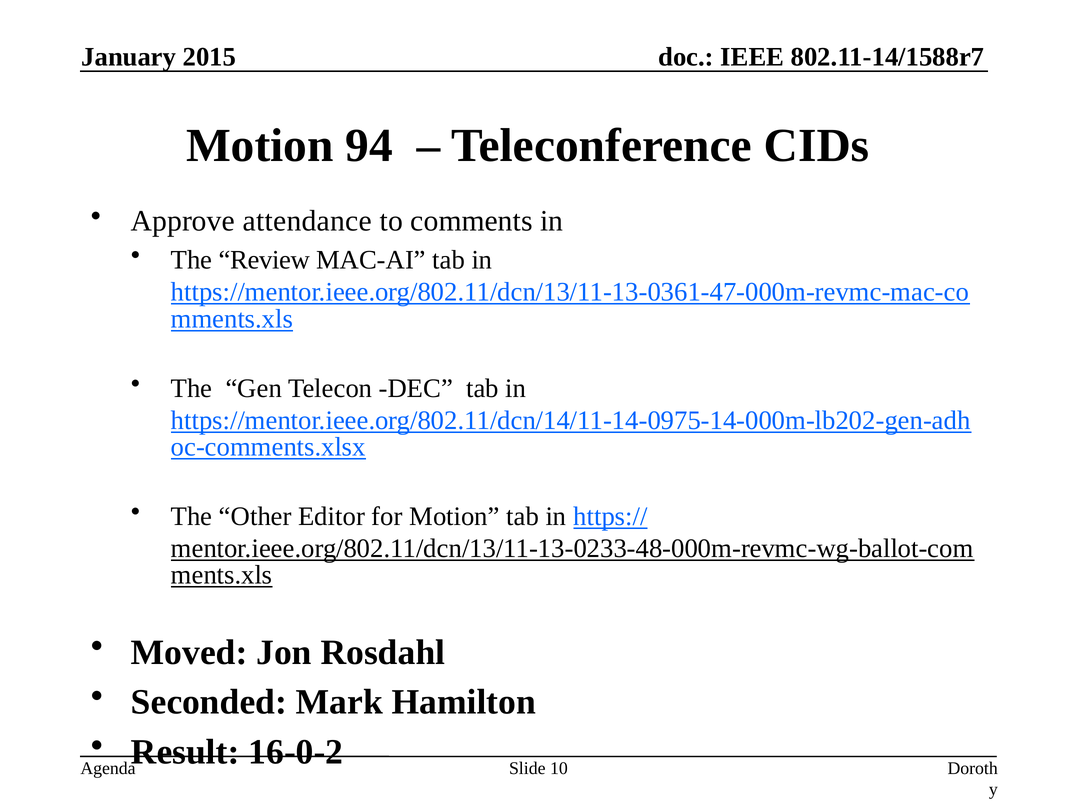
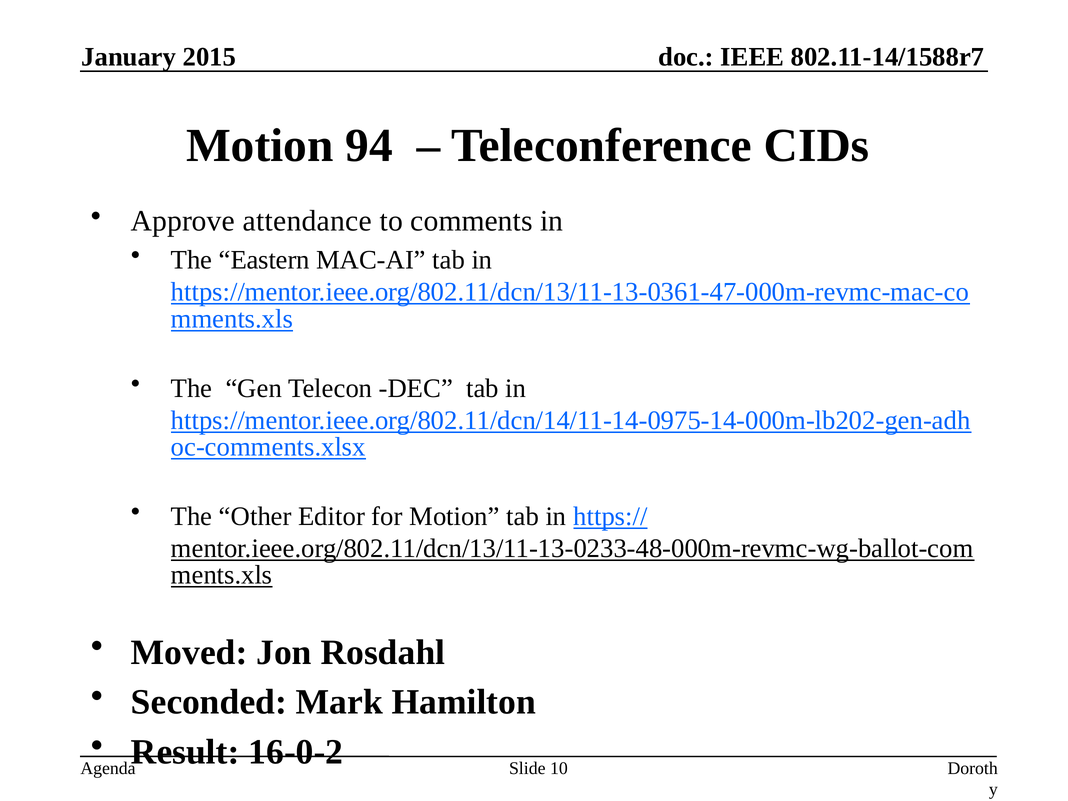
Review: Review -> Eastern
